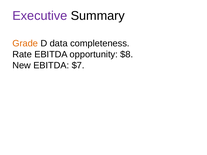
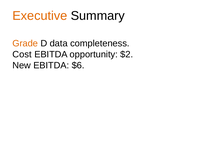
Executive colour: purple -> orange
Rate: Rate -> Cost
$8: $8 -> $2
$7: $7 -> $6
